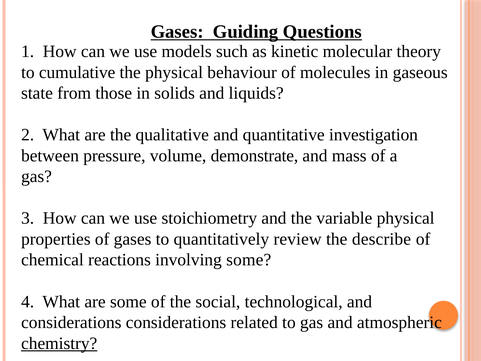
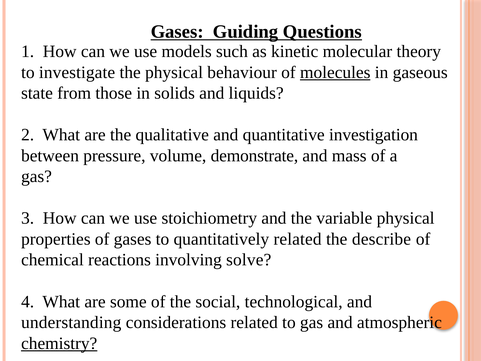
cumulative: cumulative -> investigate
molecules underline: none -> present
quantitatively review: review -> related
involving some: some -> solve
considerations at (71, 322): considerations -> understanding
